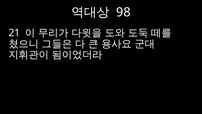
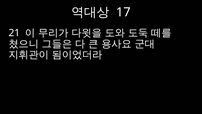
98: 98 -> 17
